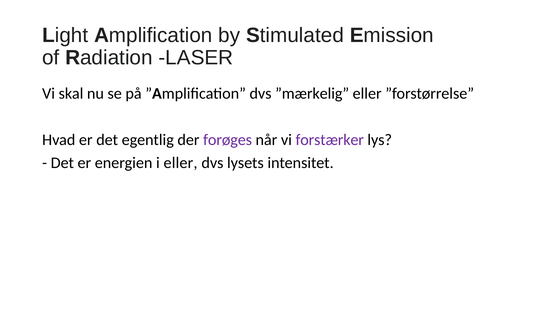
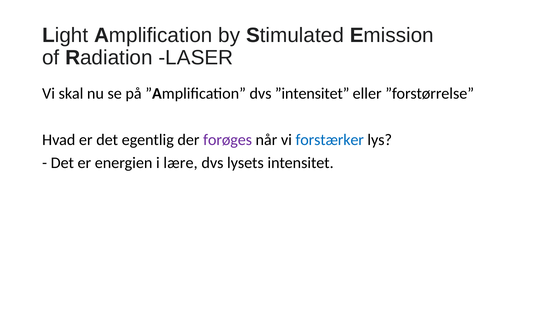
”mærkelig: ”mærkelig -> ”intensitet
forstærker colour: purple -> blue
i eller: eller -> lære
